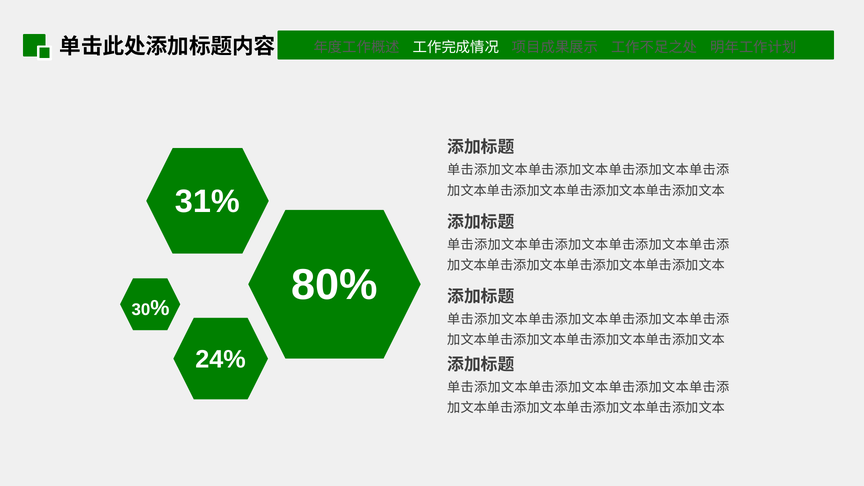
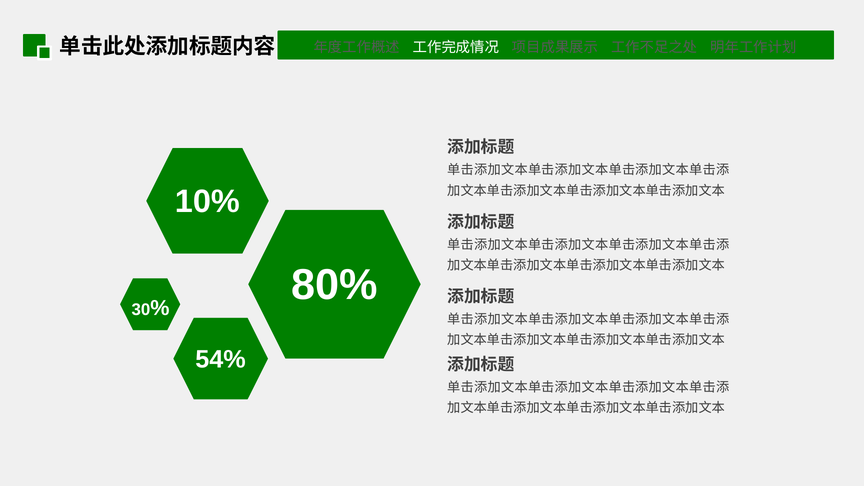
31%: 31% -> 10%
24%: 24% -> 54%
